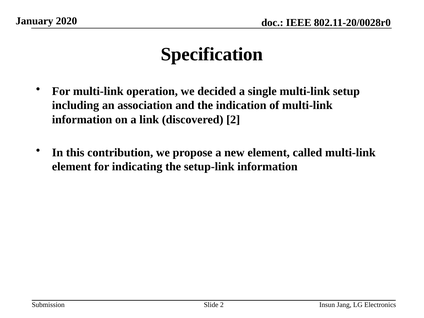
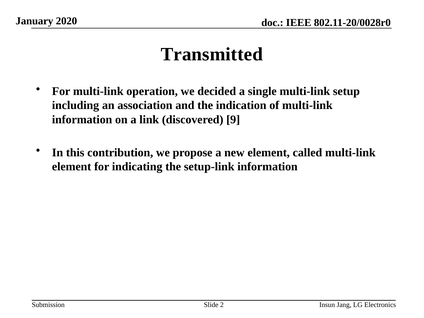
Specification: Specification -> Transmitted
discovered 2: 2 -> 9
